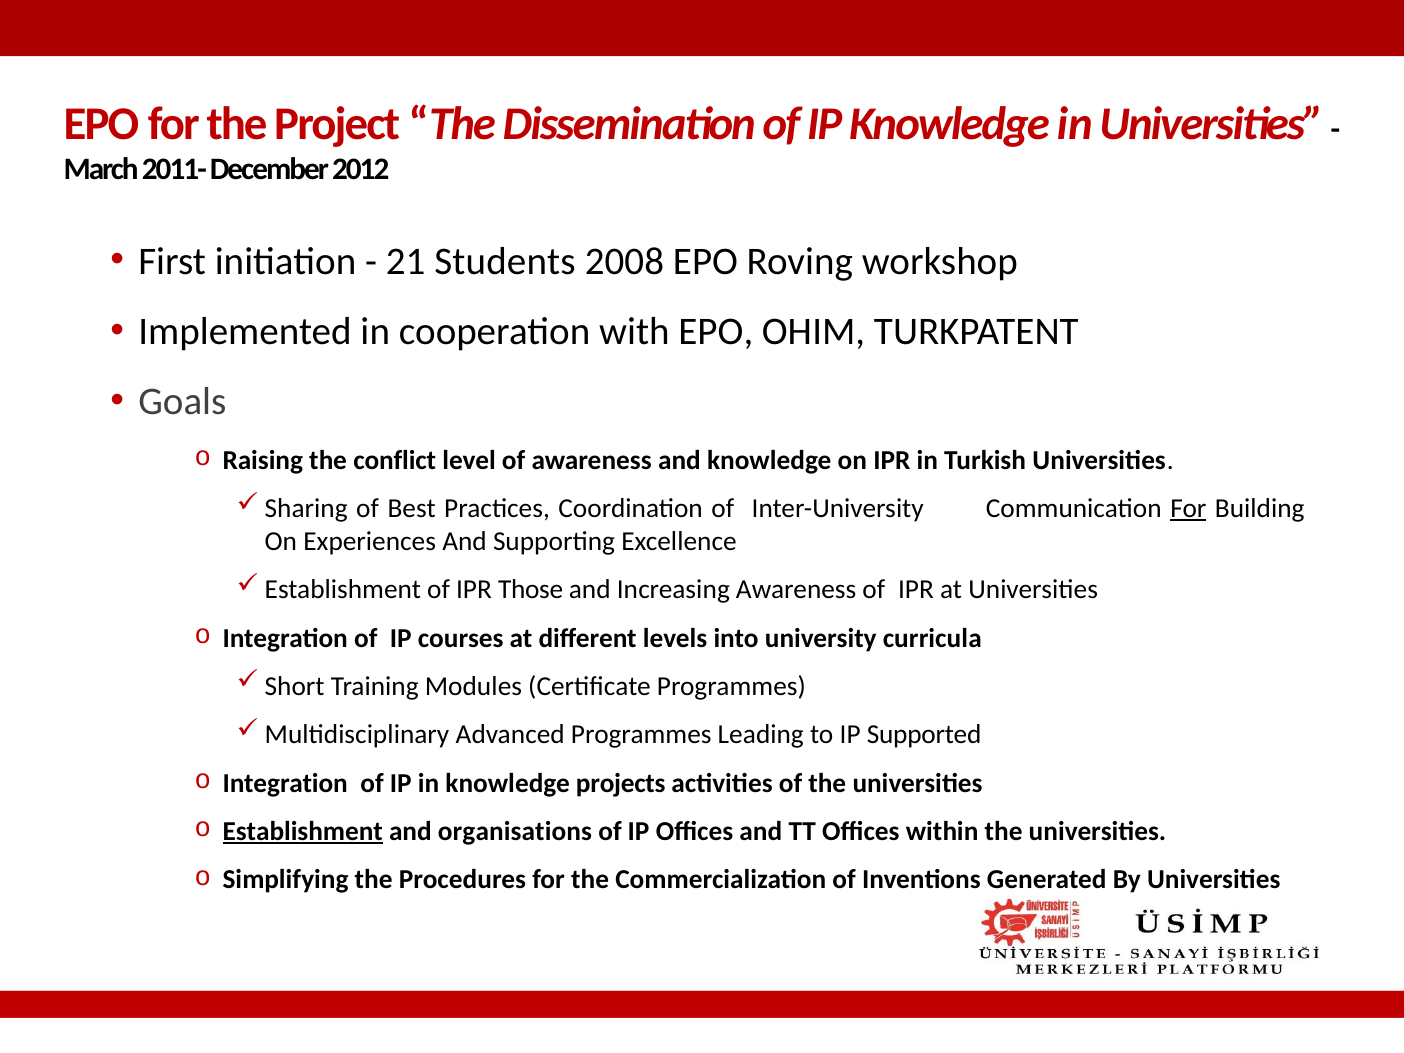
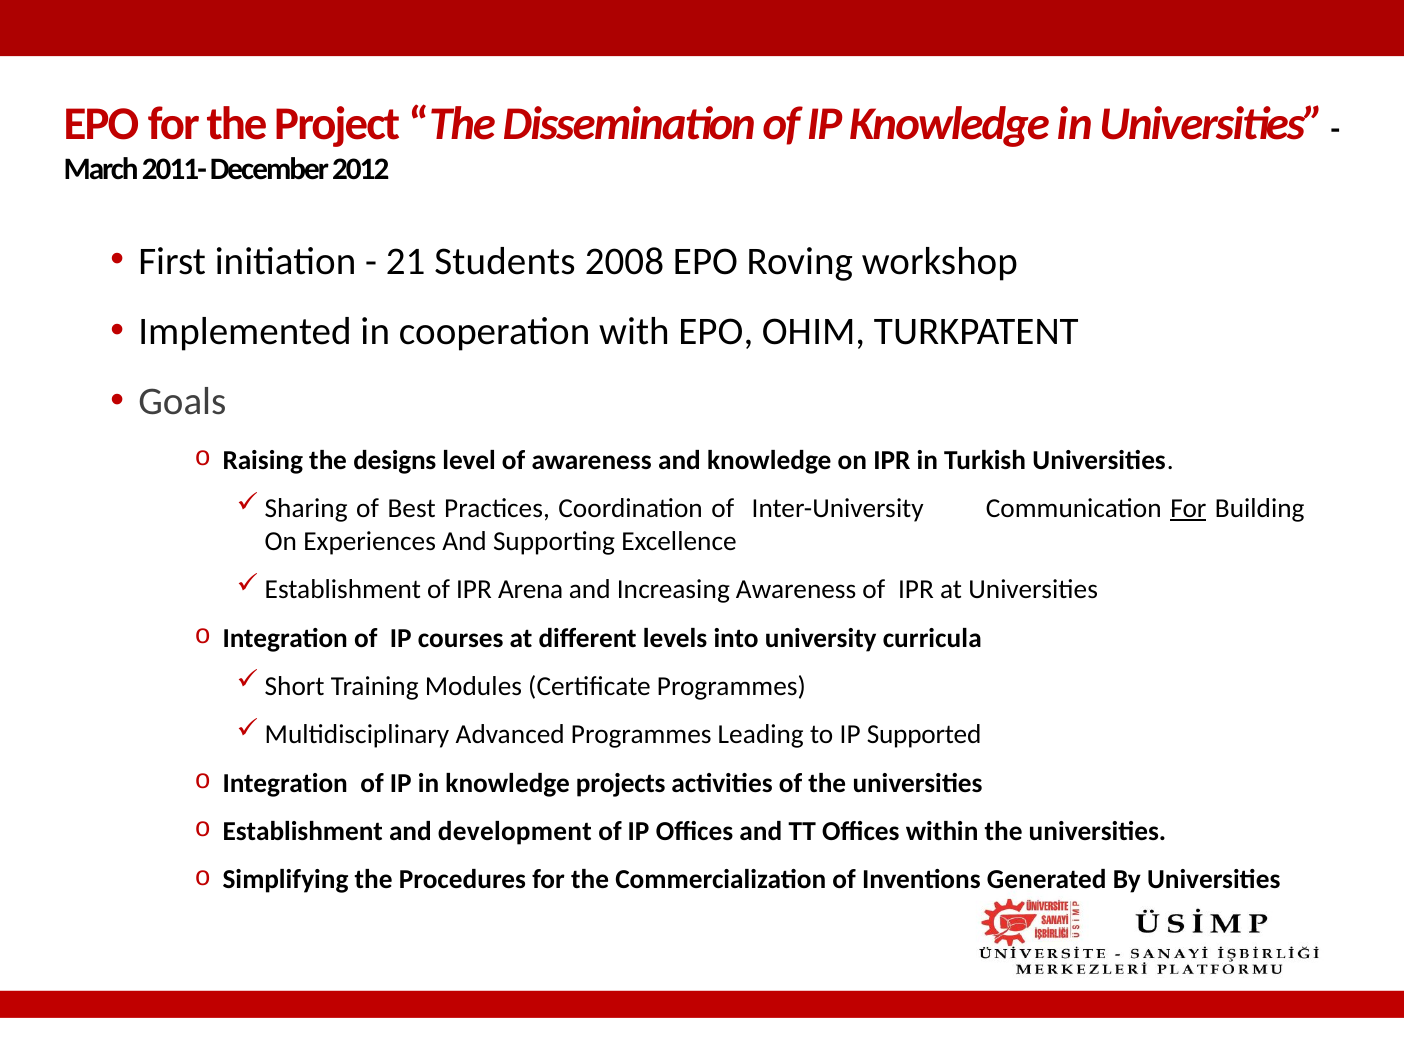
conflict: conflict -> designs
Those: Those -> Arena
Establishment underline: present -> none
organisations: organisations -> development
